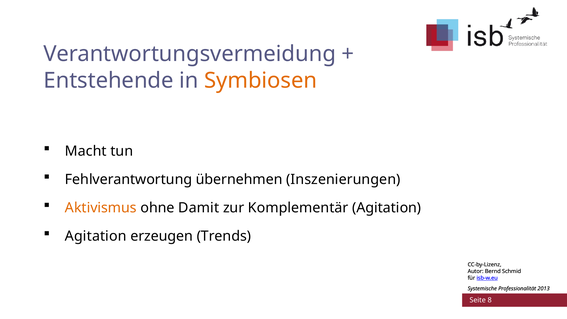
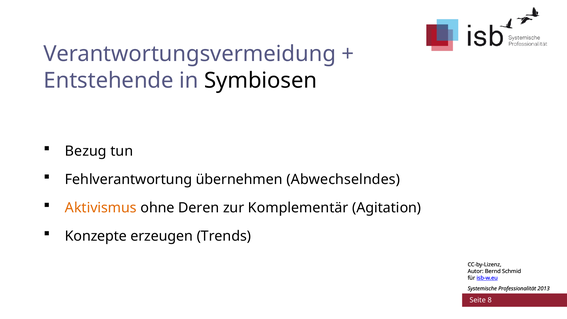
Symbiosen colour: orange -> black
Macht: Macht -> Bezug
Inszenierungen: Inszenierungen -> Abwechselndes
Damit: Damit -> Deren
Agitation at (96, 236): Agitation -> Konzepte
